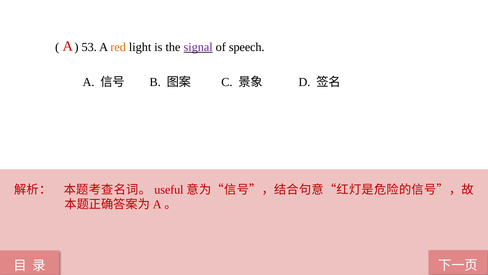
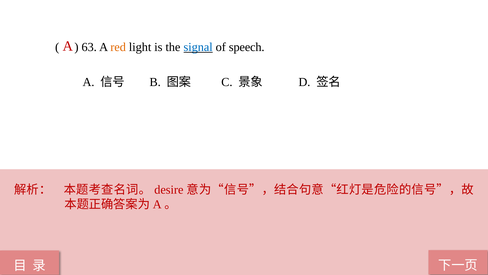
53: 53 -> 63
signal colour: purple -> blue
useful: useful -> desire
